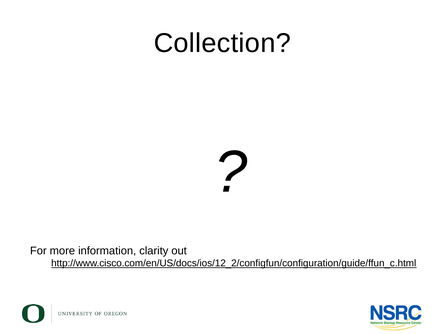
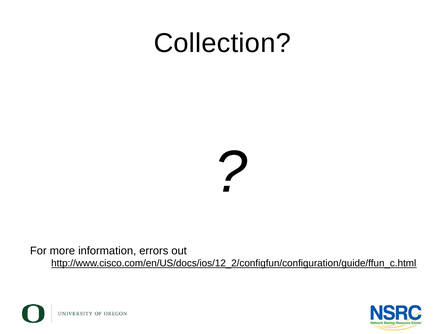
clarity: clarity -> errors
